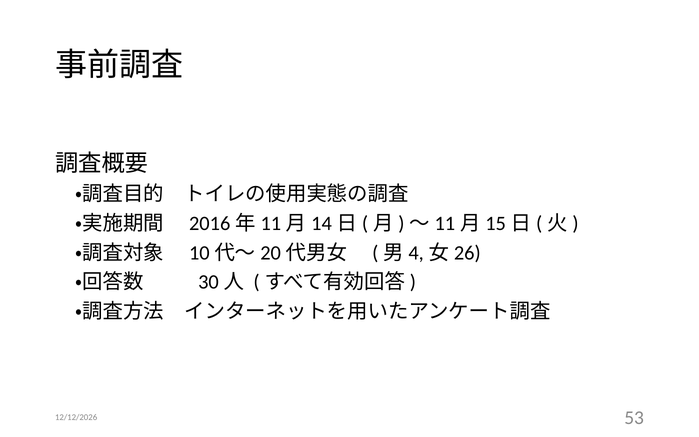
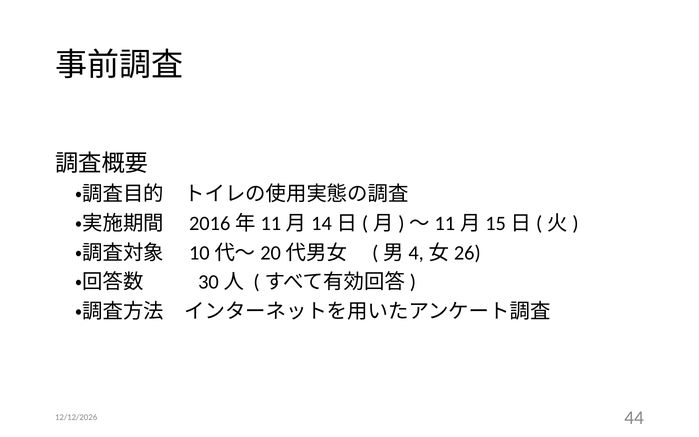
53: 53 -> 44
